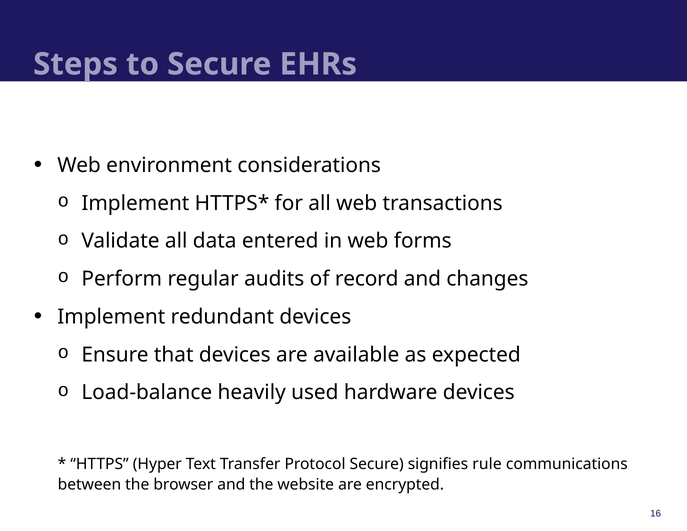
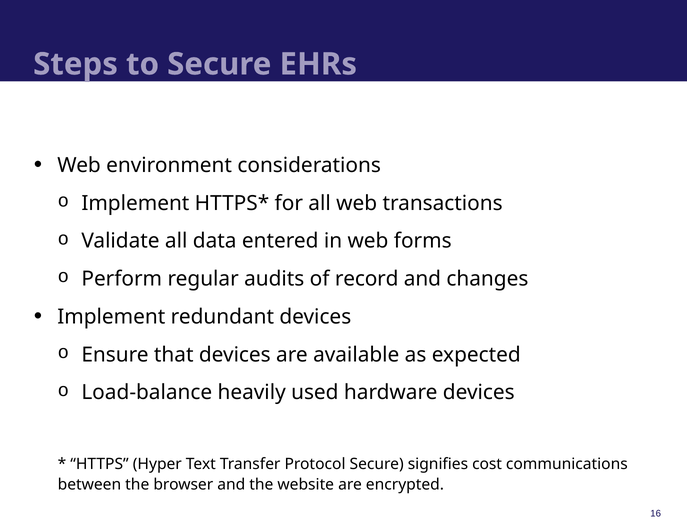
rule: rule -> cost
